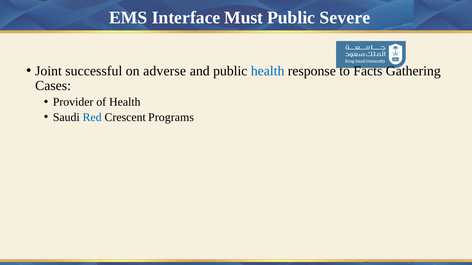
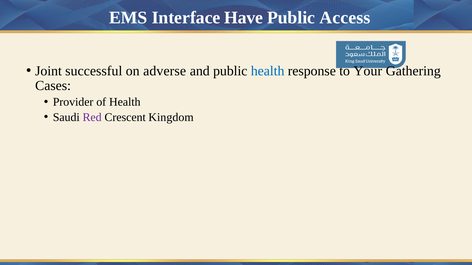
Must: Must -> Have
Severe: Severe -> Access
Facts: Facts -> Your
Red colour: blue -> purple
Programs: Programs -> Kingdom
